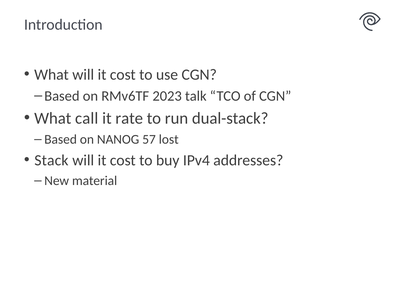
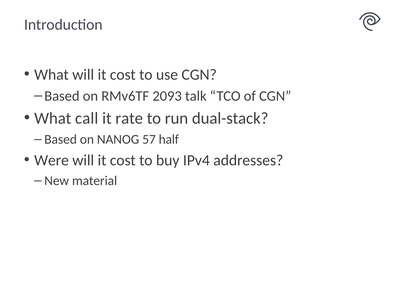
2023: 2023 -> 2093
lost: lost -> half
Stack: Stack -> Were
